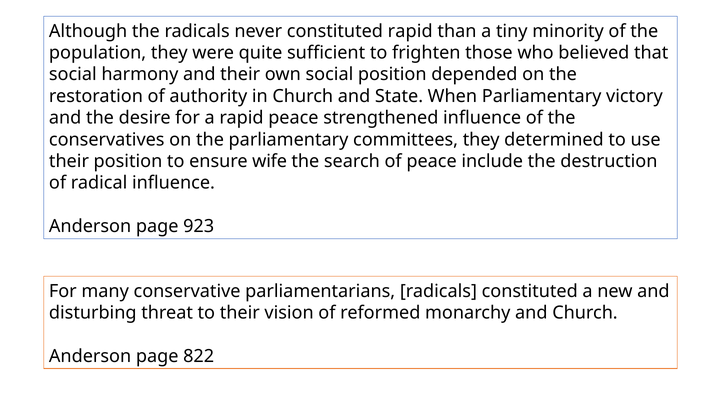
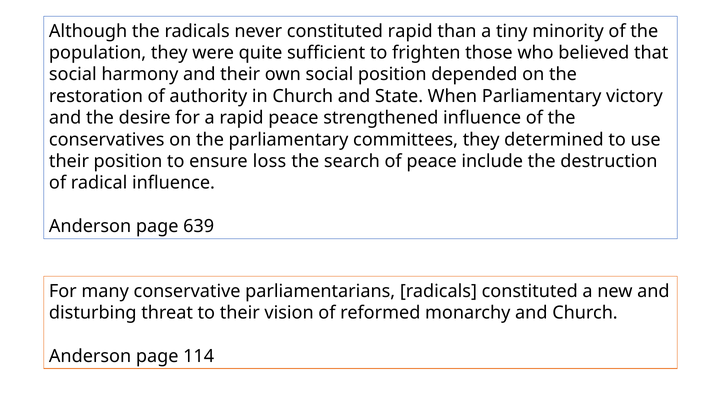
wife: wife -> loss
923: 923 -> 639
822: 822 -> 114
